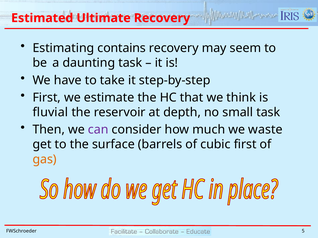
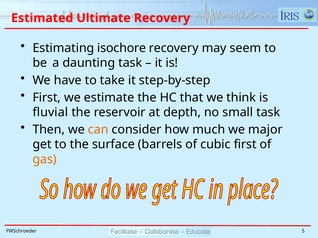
contains: contains -> isochore
can colour: purple -> orange
waste: waste -> major
